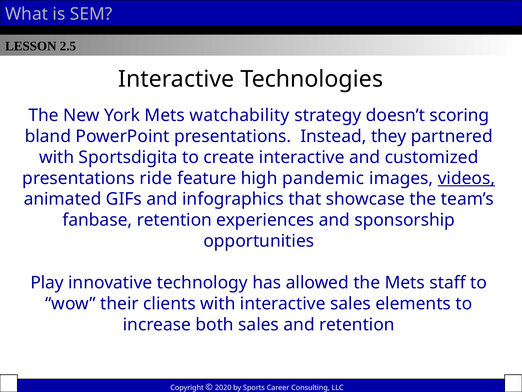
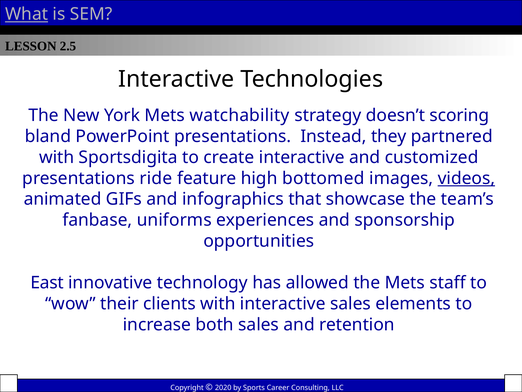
What underline: none -> present
pandemic: pandemic -> bottomed
fanbase retention: retention -> uniforms
Play: Play -> East
